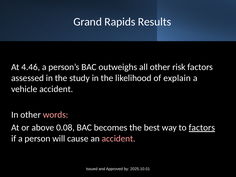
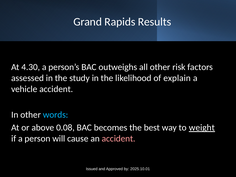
4.46: 4.46 -> 4.30
words colour: pink -> light blue
to factors: factors -> weight
